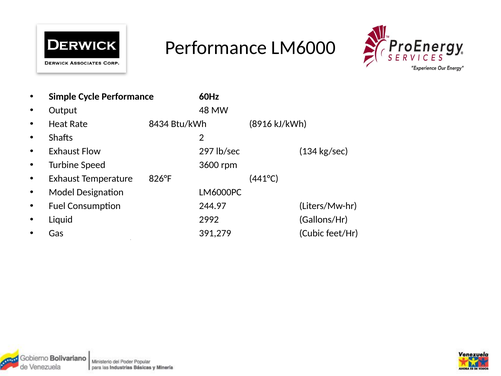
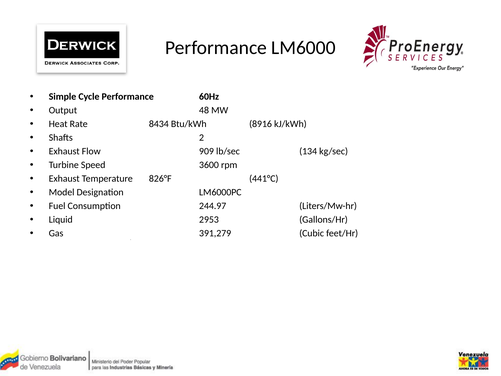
297: 297 -> 909
2992: 2992 -> 2953
